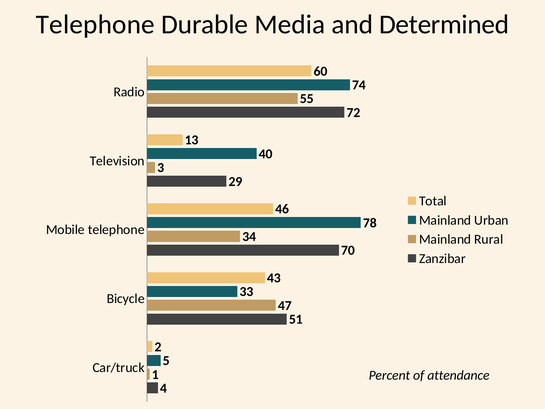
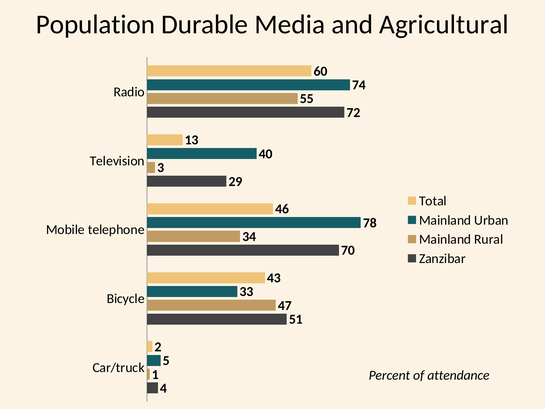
Telephone at (95, 25): Telephone -> Population
Determined: Determined -> Agricultural
